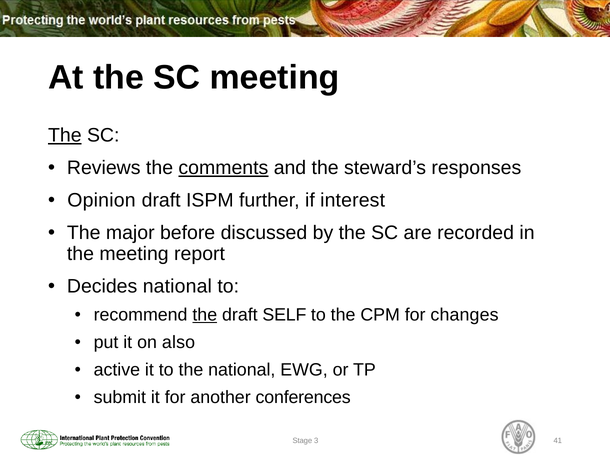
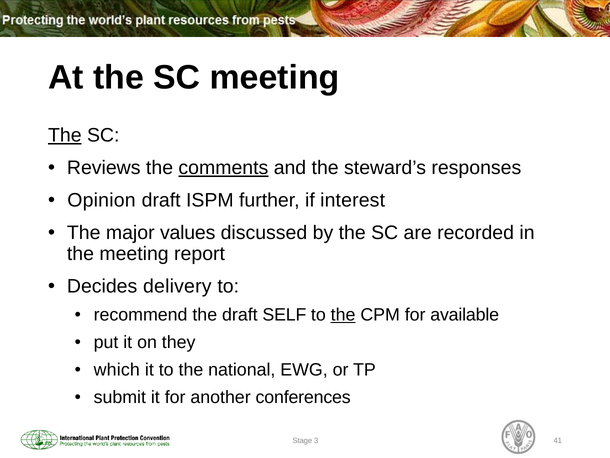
before: before -> values
Decides national: national -> delivery
the at (205, 315) underline: present -> none
the at (343, 315) underline: none -> present
changes: changes -> available
also: also -> they
active: active -> which
